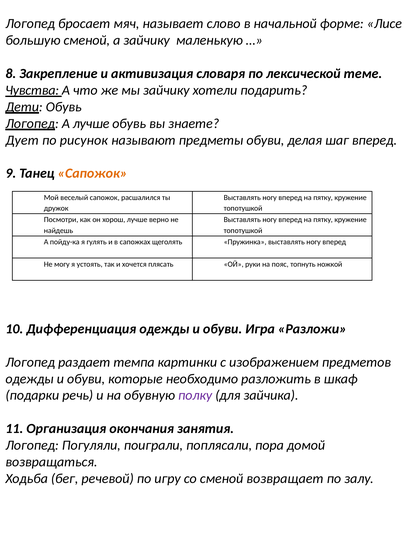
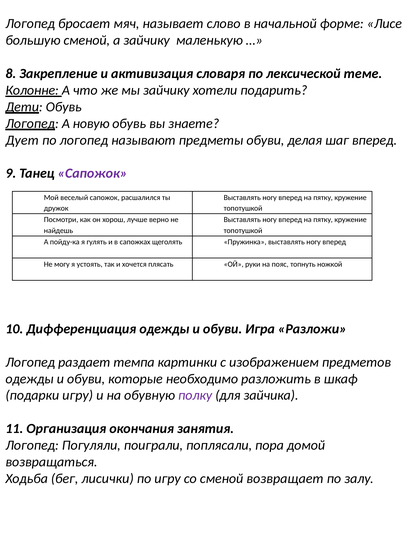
Чувства: Чувства -> Колонне
А лучше: лучше -> новую
по рисунок: рисунок -> логопед
Сапожок at (92, 174) colour: orange -> purple
подарки речь: речь -> игру
речевой: речевой -> лисички
